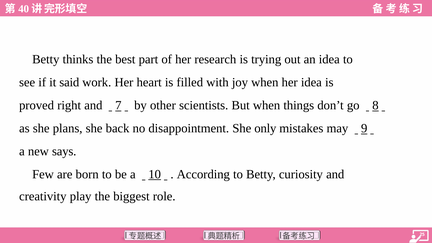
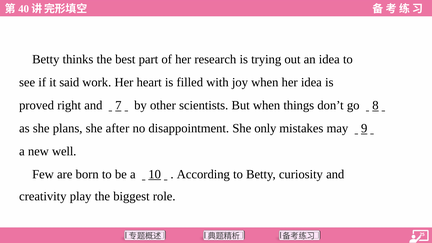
back: back -> after
says: says -> well
